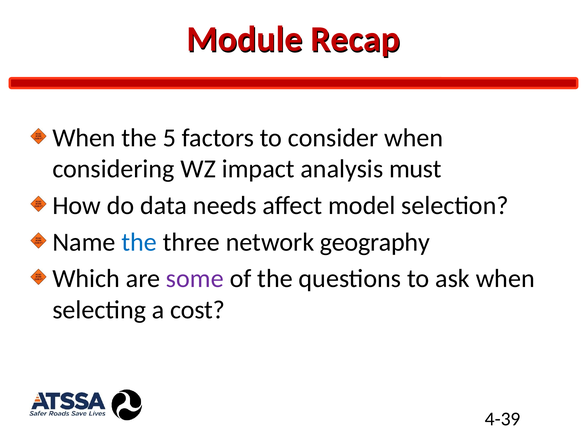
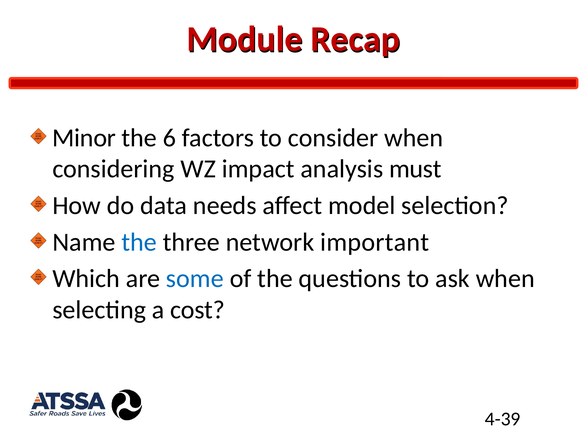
When at (84, 138): When -> Minor
5: 5 -> 6
geography: geography -> important
some colour: purple -> blue
